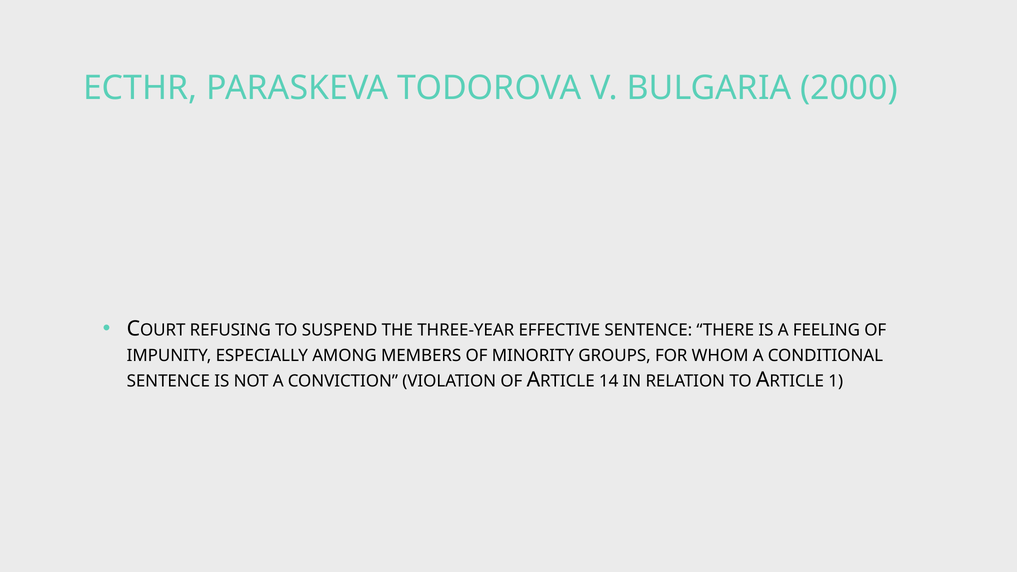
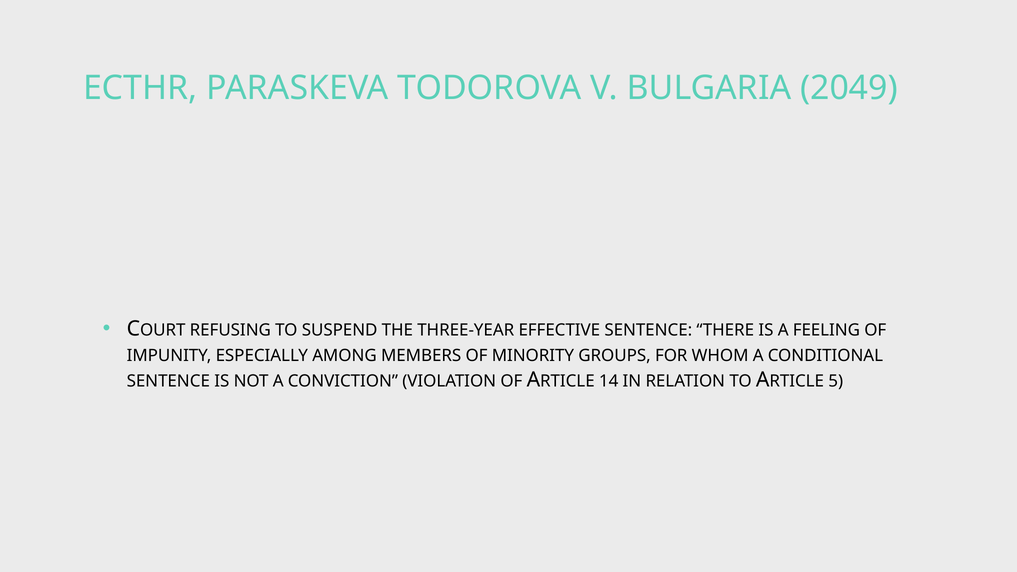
2000: 2000 -> 2049
1: 1 -> 5
